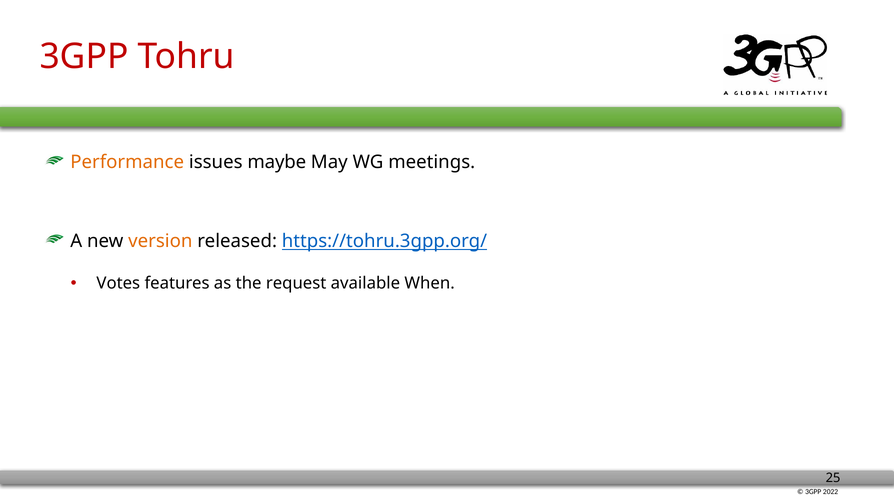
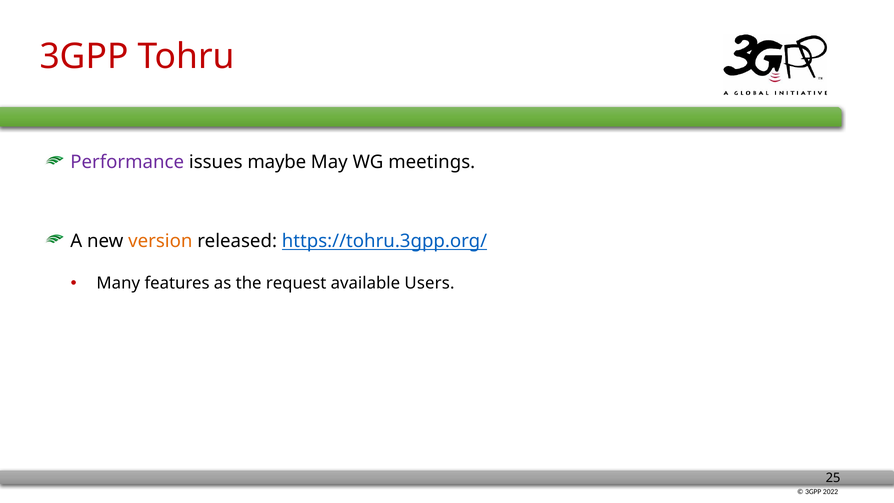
Performance colour: orange -> purple
Votes: Votes -> Many
When: When -> Users
